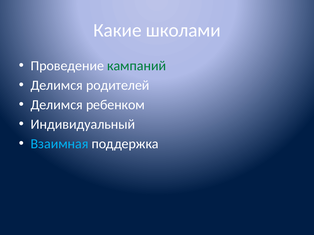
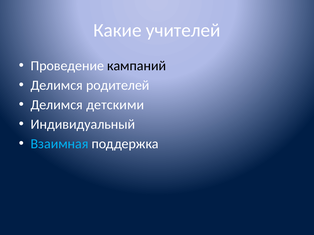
школами: школами -> учителей
кампаний colour: green -> black
ребенком: ребенком -> детскими
